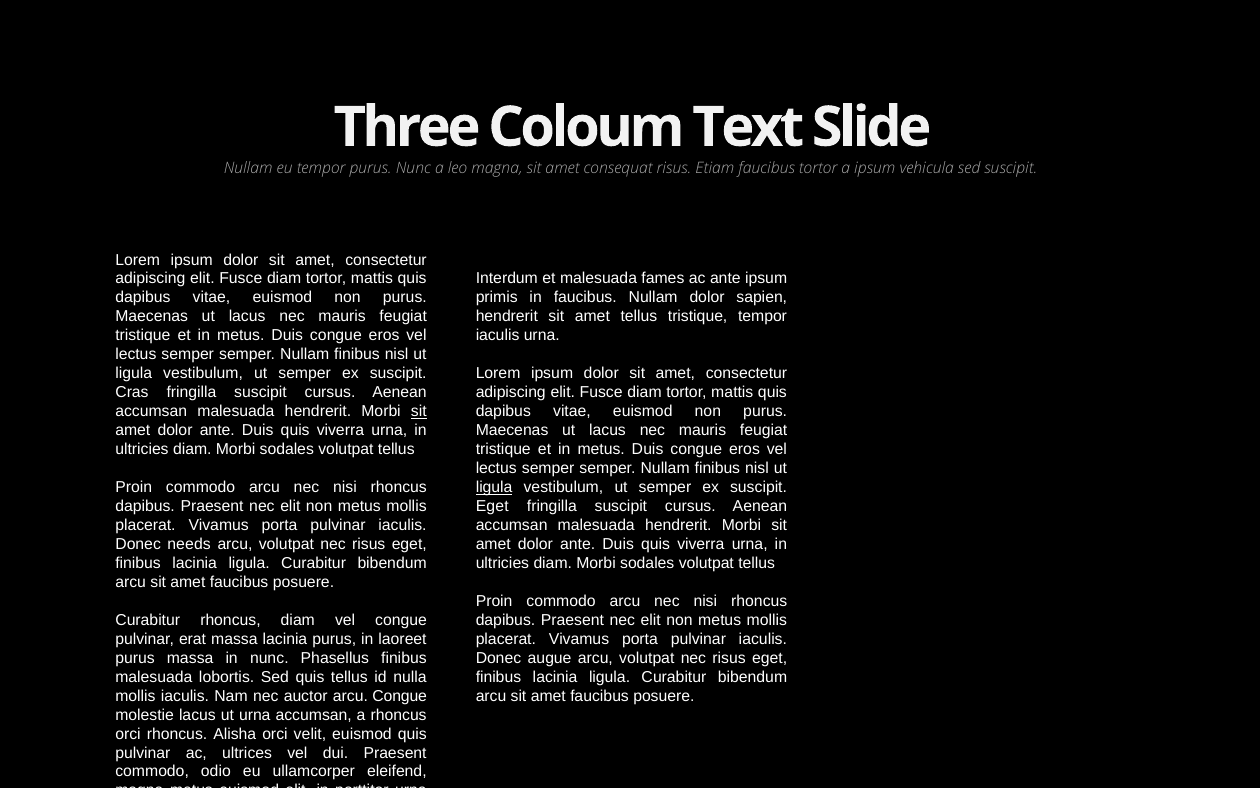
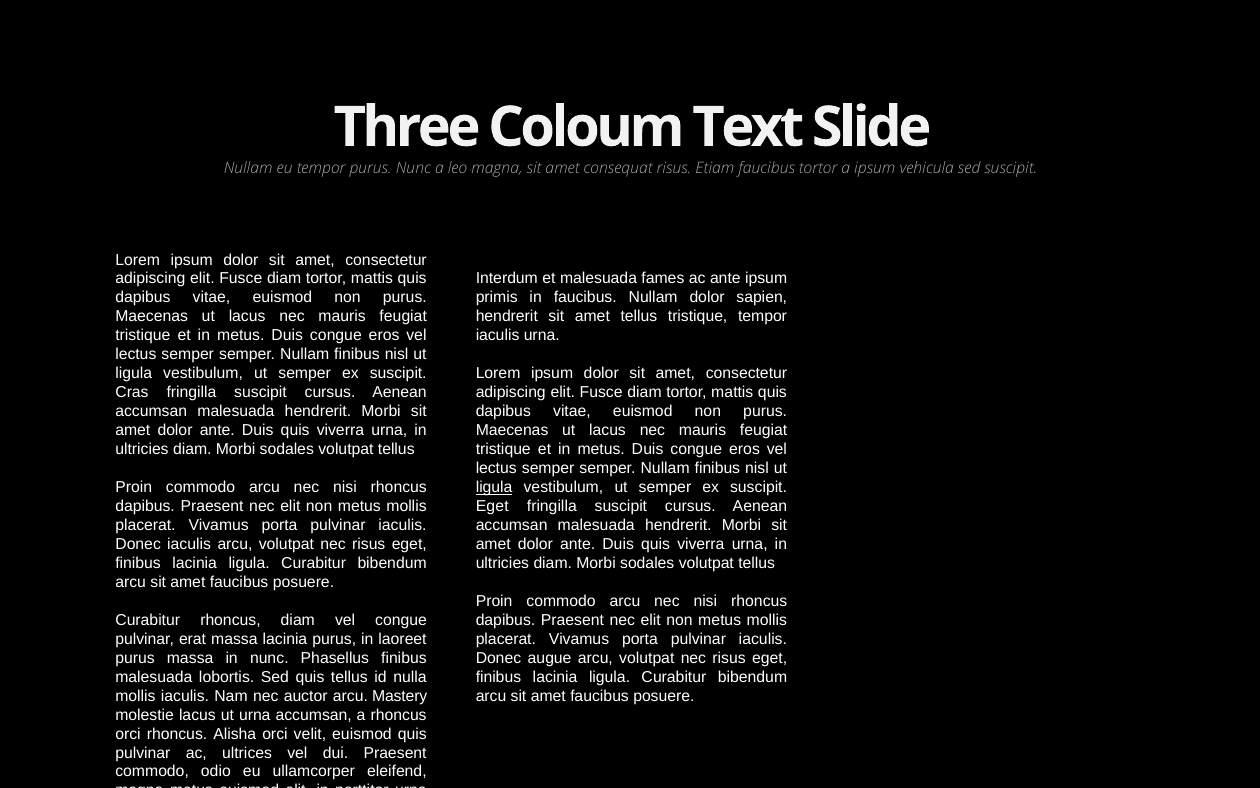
sit at (419, 411) underline: present -> none
Donec needs: needs -> iaculis
arcu Congue: Congue -> Mastery
